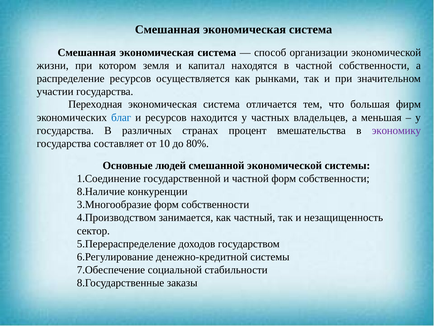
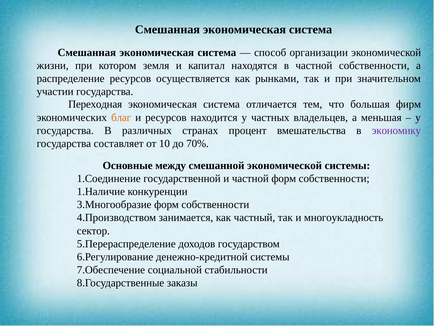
благ colour: blue -> orange
80%: 80% -> 70%
людей: людей -> между
8.Наличие: 8.Наличие -> 1.Наличие
незащищенность: незащищенность -> многоукладность
